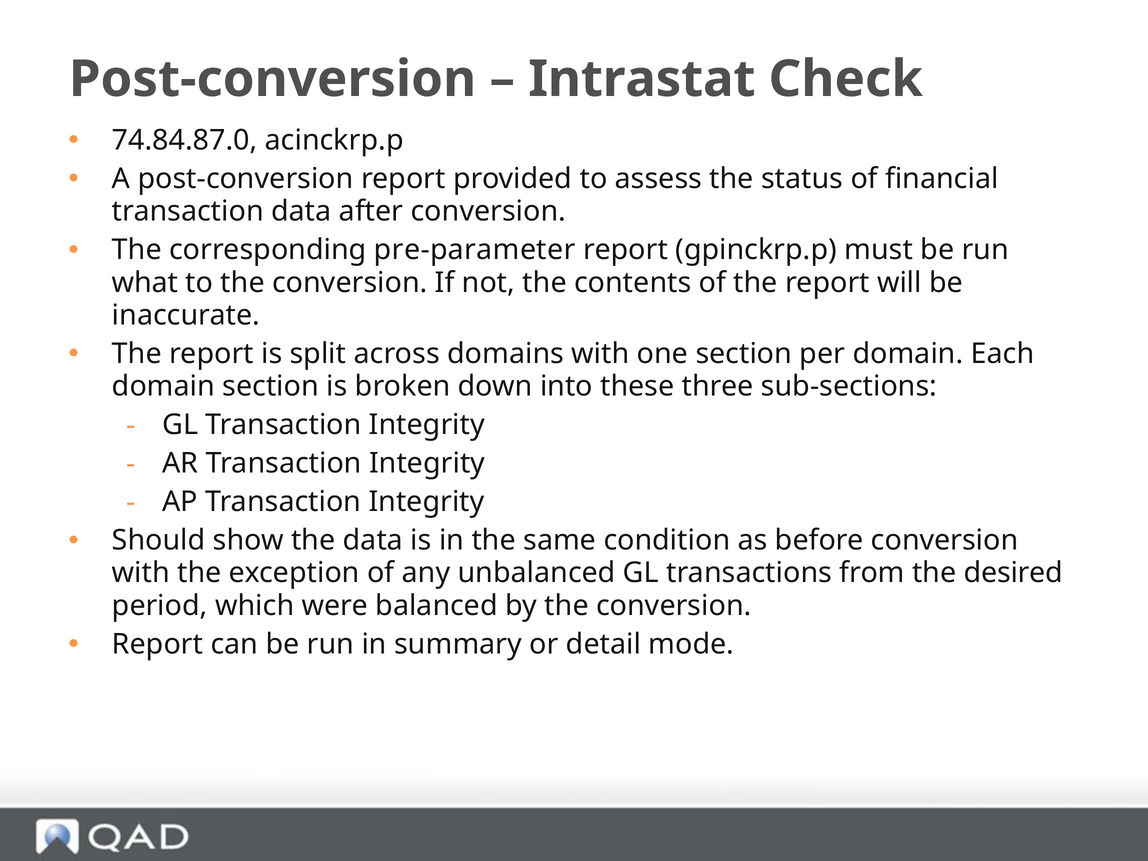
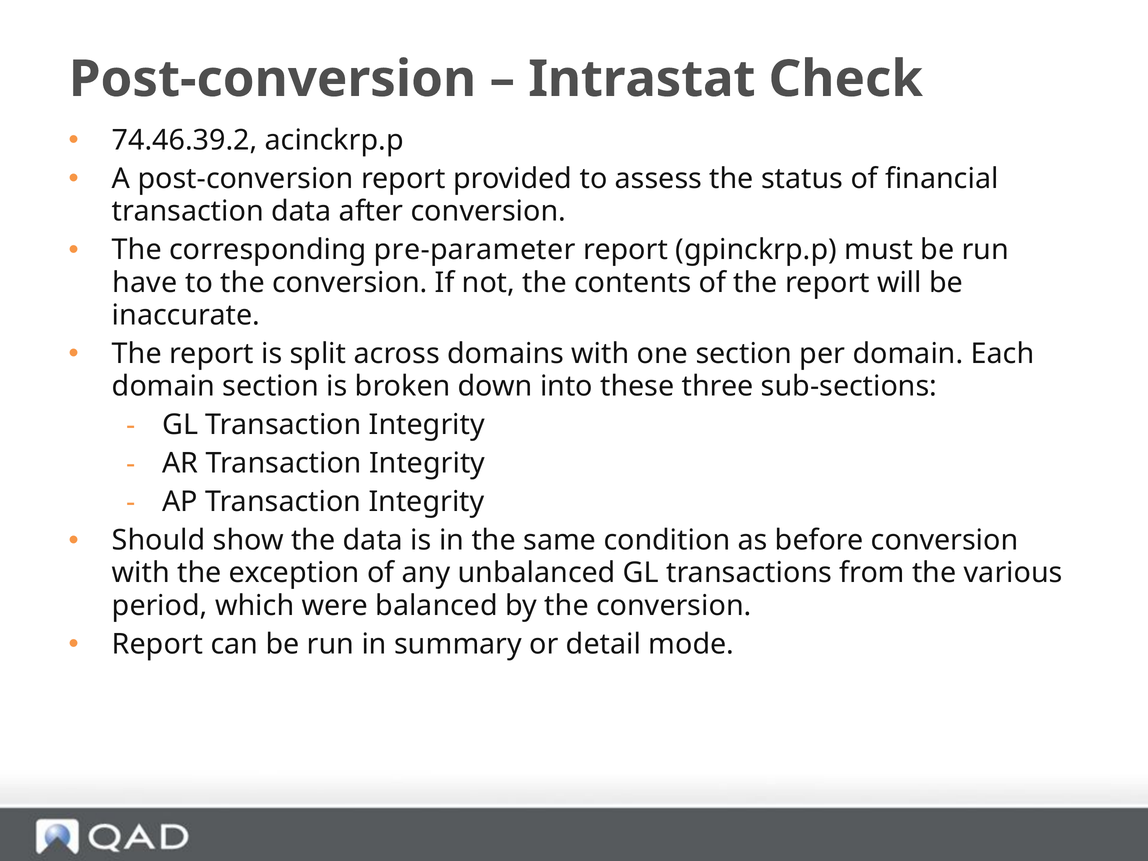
74.84.87.0: 74.84.87.0 -> 74.46.39.2
what: what -> have
desired: desired -> various
